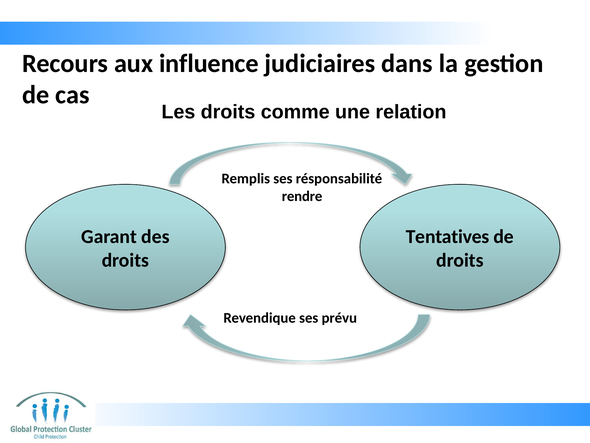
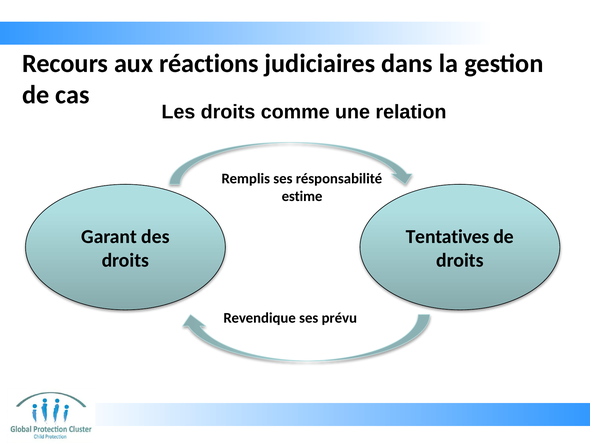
influence: influence -> réactions
rendre: rendre -> estime
